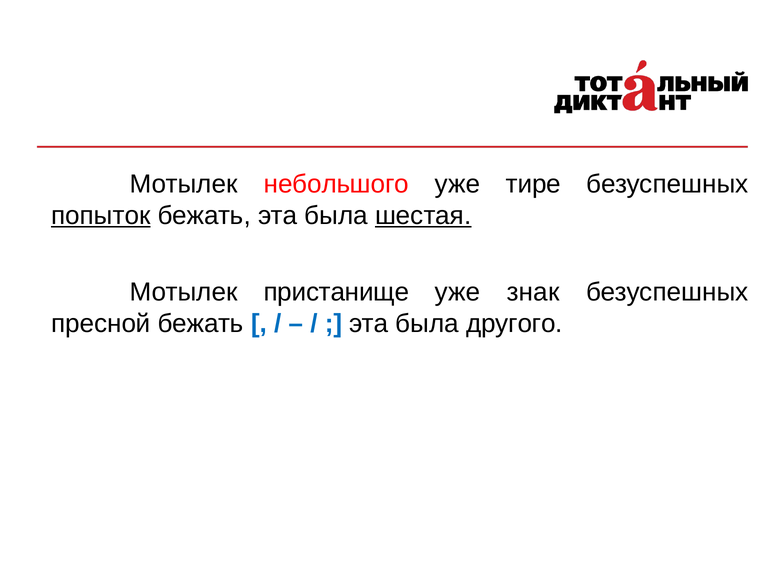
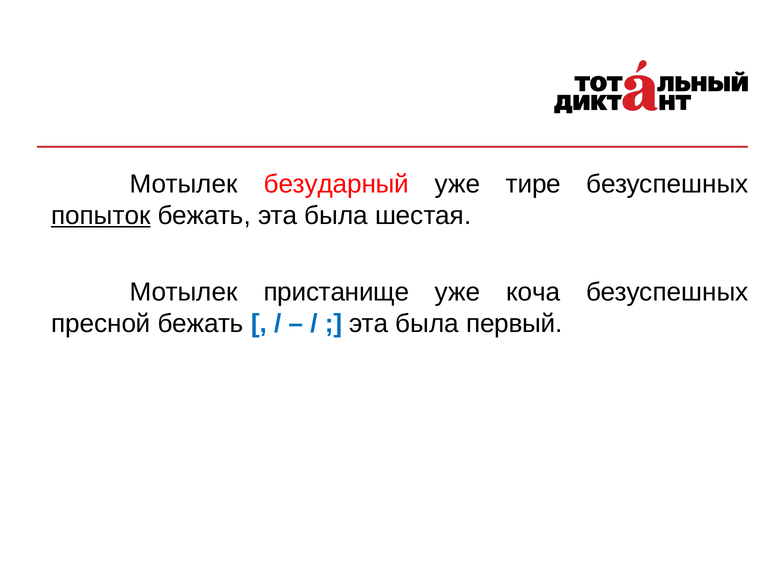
небольшого: небольшого -> безударный
шестая underline: present -> none
знак: знак -> коча
другого: другого -> первый
